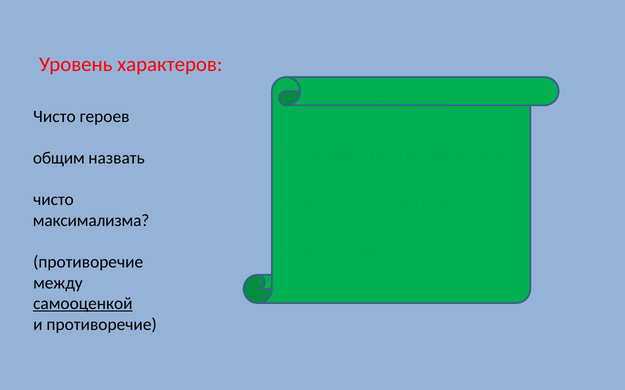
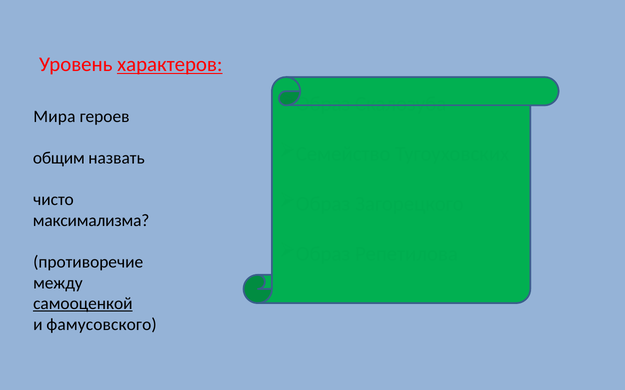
характеров underline: none -> present
Чисто at (54, 117): Чисто -> Мира
и противоречие: противоречие -> фамусовского
